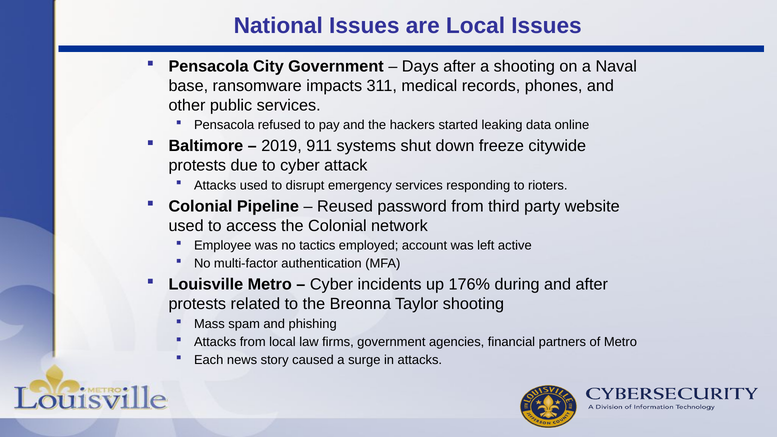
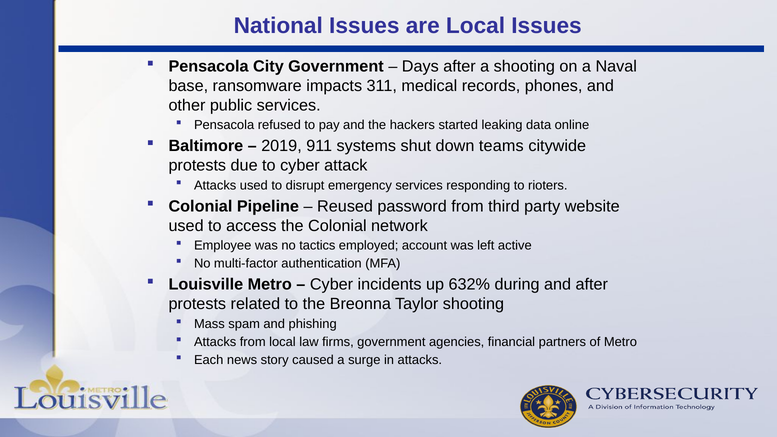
freeze: freeze -> teams
176%: 176% -> 632%
